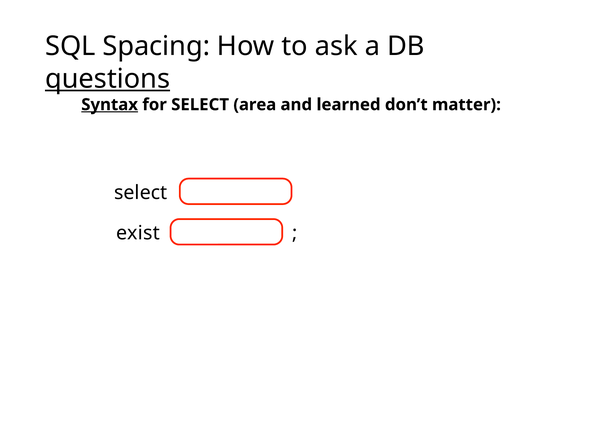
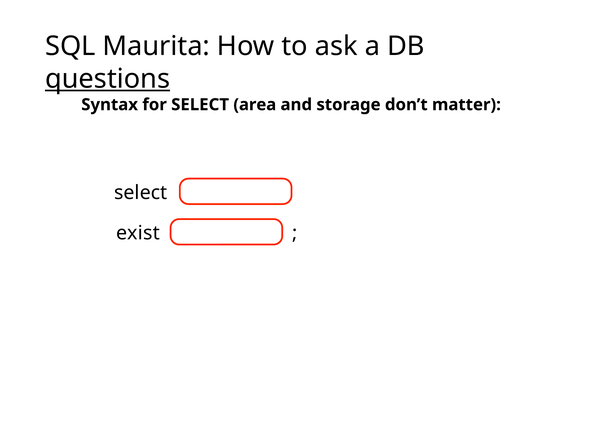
Spacing: Spacing -> Maurita
Syntax underline: present -> none
learned: learned -> storage
